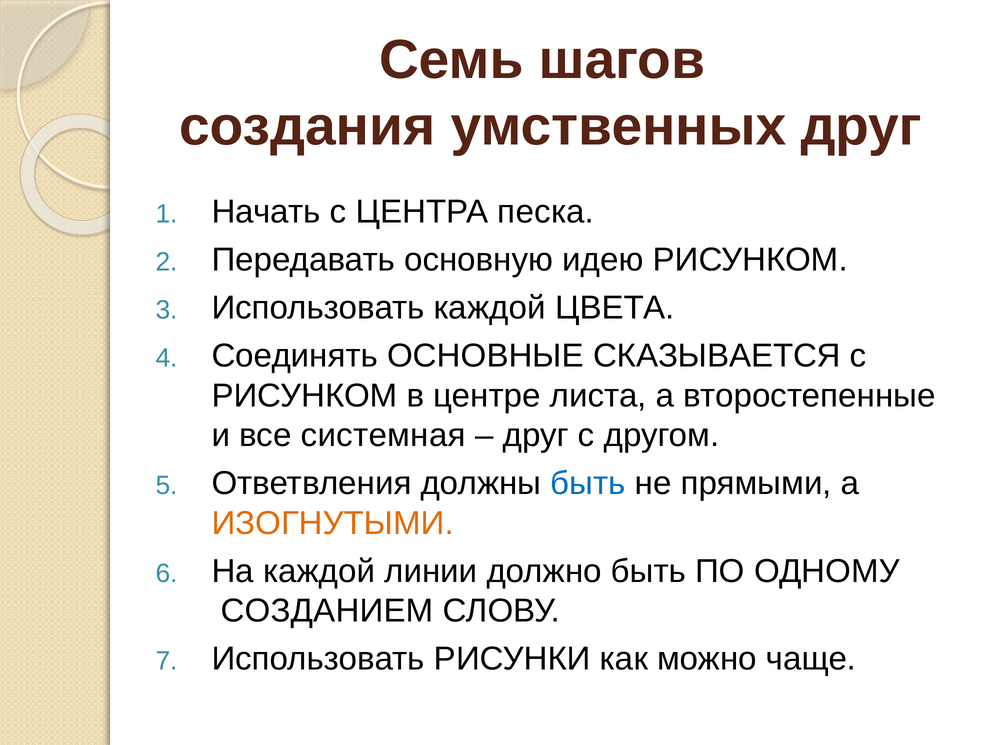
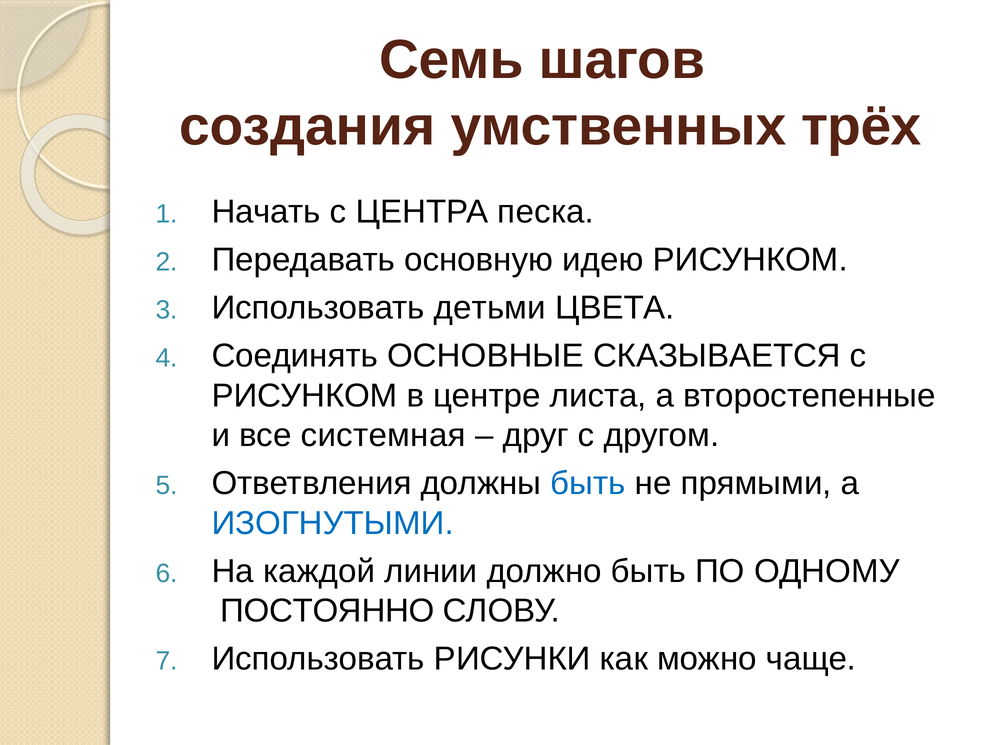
умственных друг: друг -> трёх
Использовать каждой: каждой -> детьми
ИЗОГНУТЫМИ colour: orange -> blue
СОЗДАНИЕМ: СОЗДАНИЕМ -> ПОСТОЯННО
